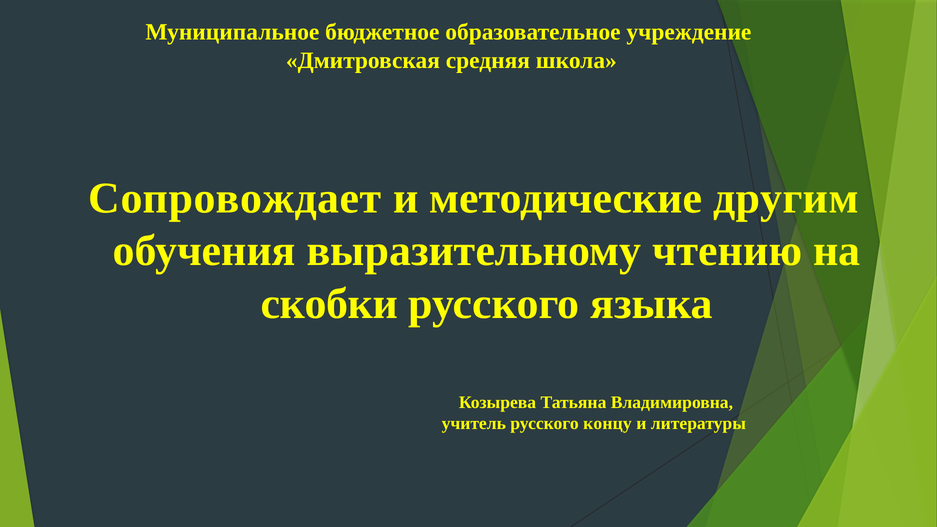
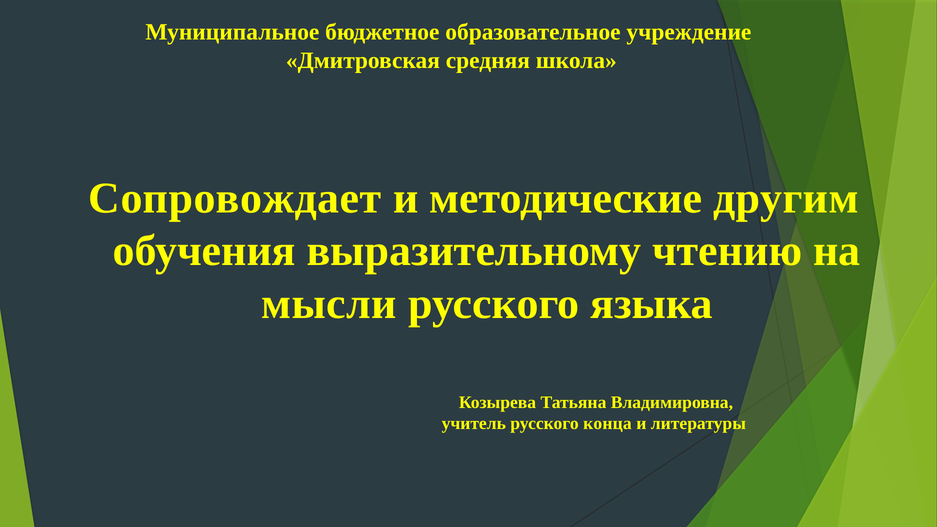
скобки: скобки -> мысли
концу: концу -> конца
